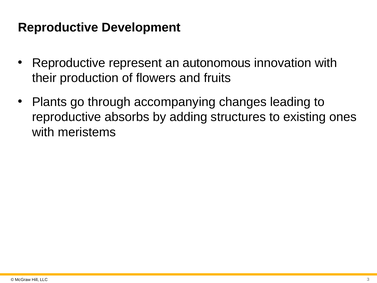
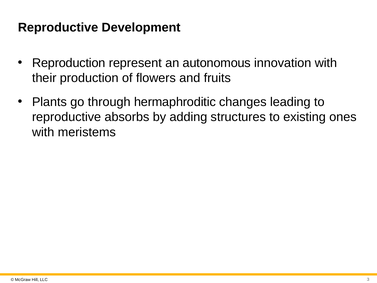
Reproductive at (69, 63): Reproductive -> Reproduction
accompanying: accompanying -> hermaphroditic
